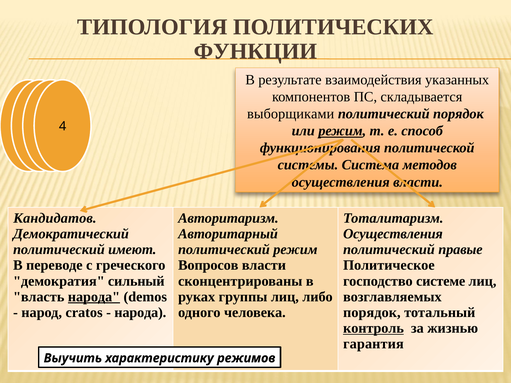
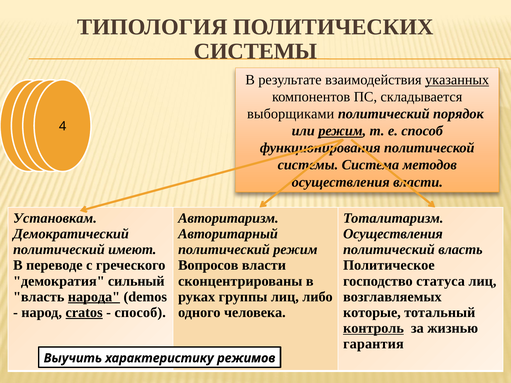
ФУНКЦИИ at (255, 51): ФУНКЦИИ -> СИСТЕМЫ
указанных underline: none -> present
Кандидатов: Кандидатов -> Установкам
политический правые: правые -> власть
системе: системе -> статуса
cratos underline: none -> present
народа at (140, 313): народа -> способ
порядок at (372, 313): порядок -> которые
